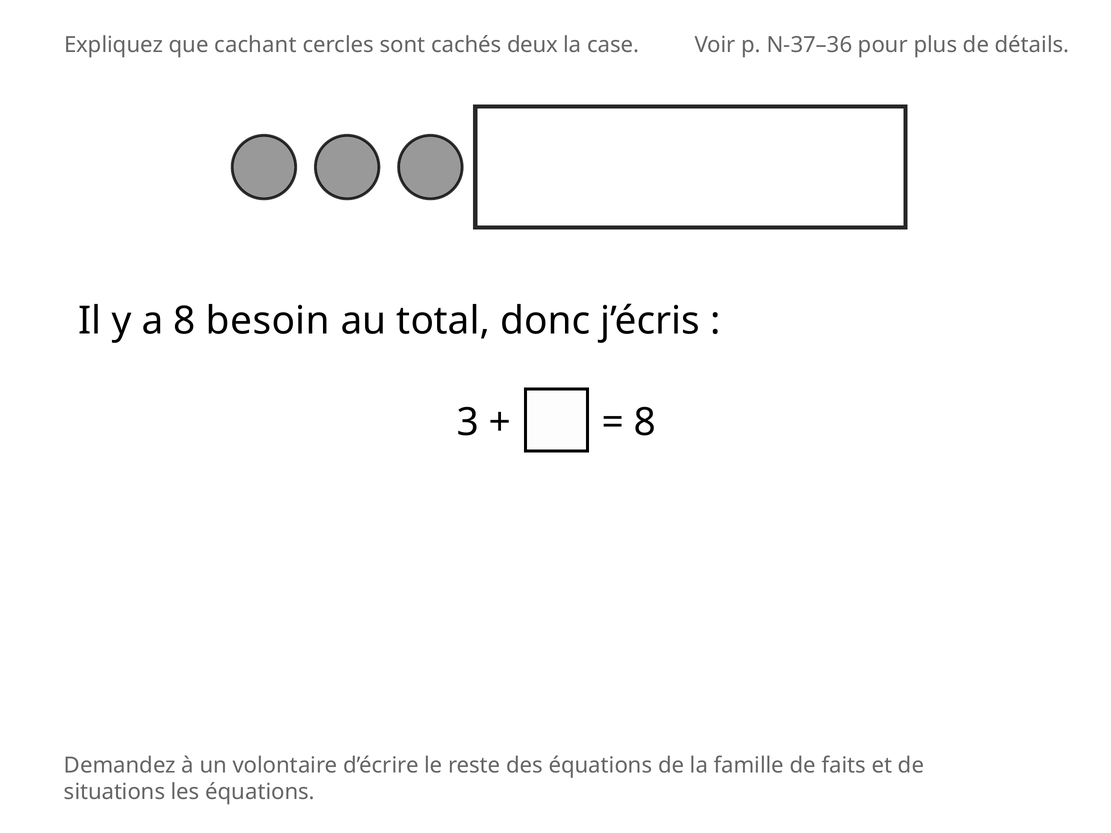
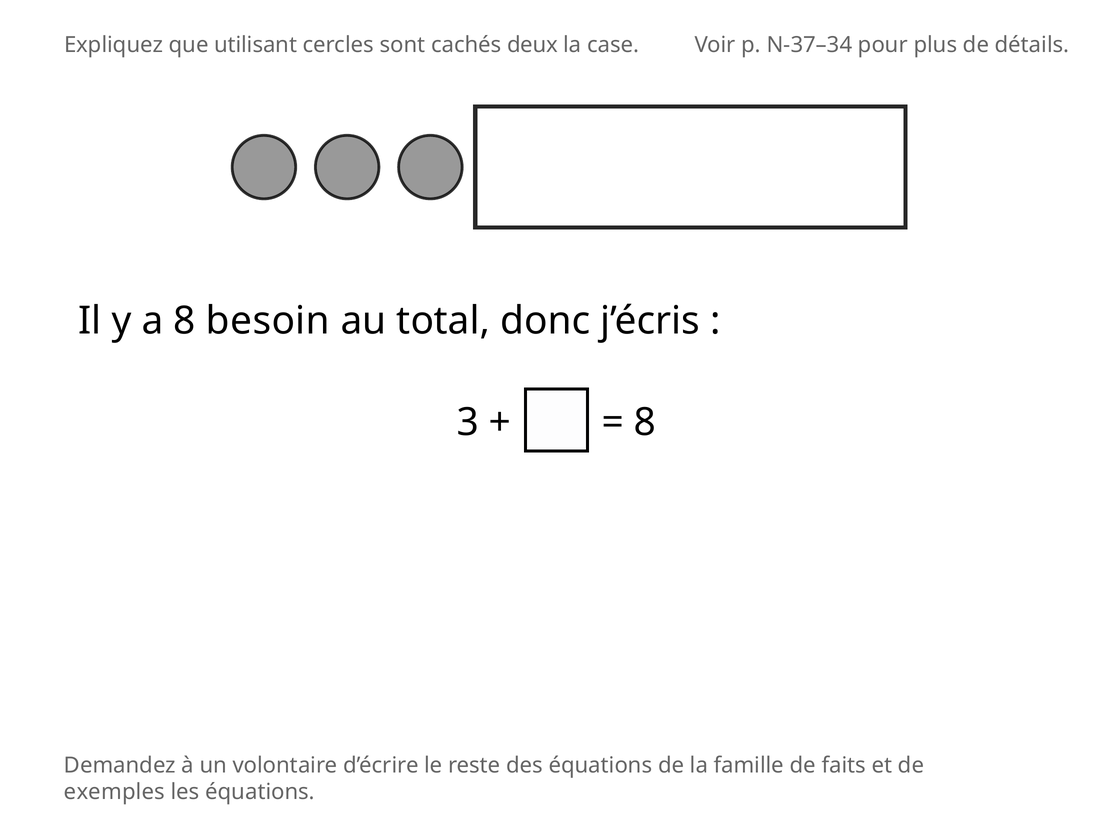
cachant: cachant -> utilisant
N-37–36: N-37–36 -> N-37–34
situations: situations -> exemples
